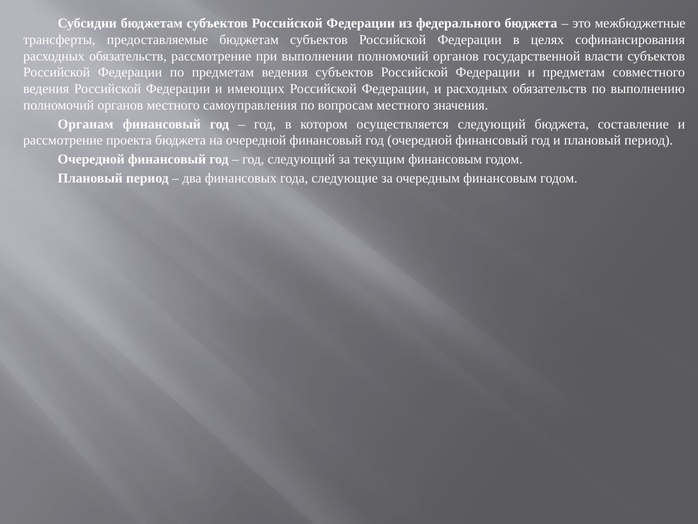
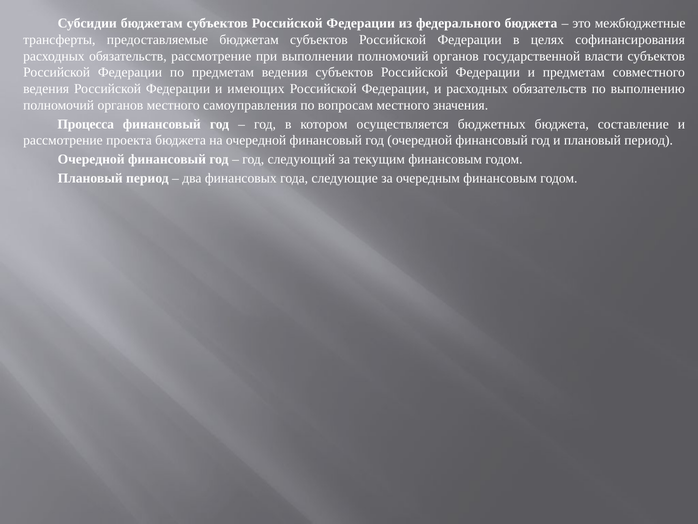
Органам: Органам -> Процесса
осуществляется следующий: следующий -> бюджетных
